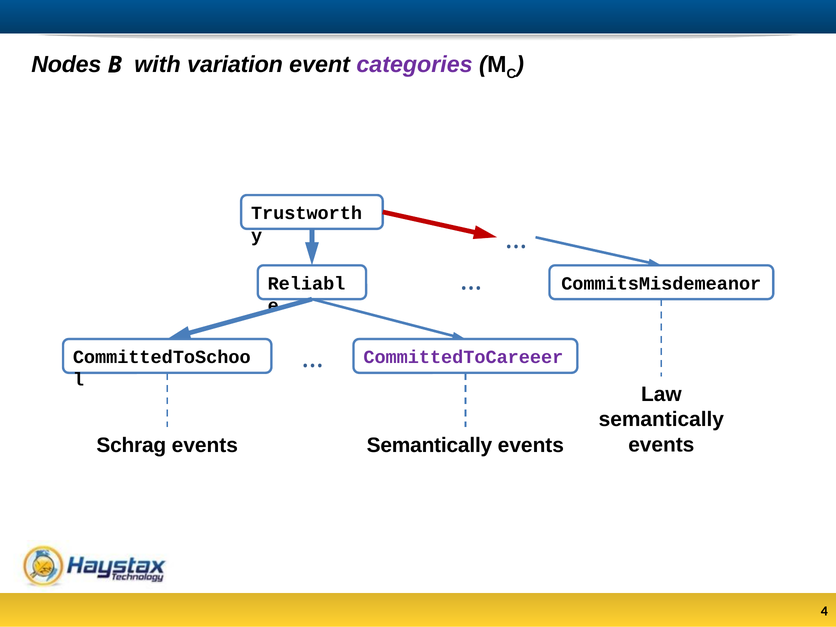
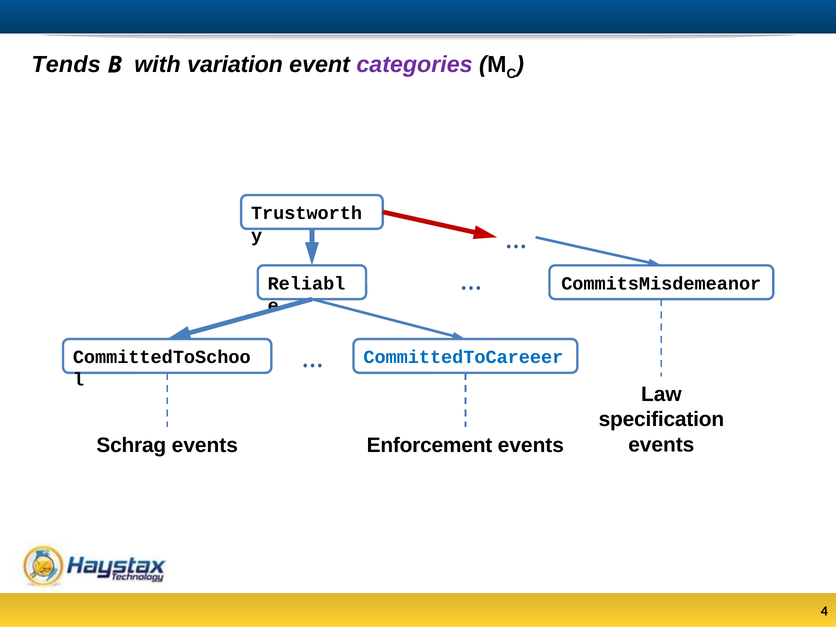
Nodes: Nodes -> Tends
CommittedToCareeer colour: purple -> blue
semantically at (661, 420): semantically -> specification
events Semantically: Semantically -> Enforcement
